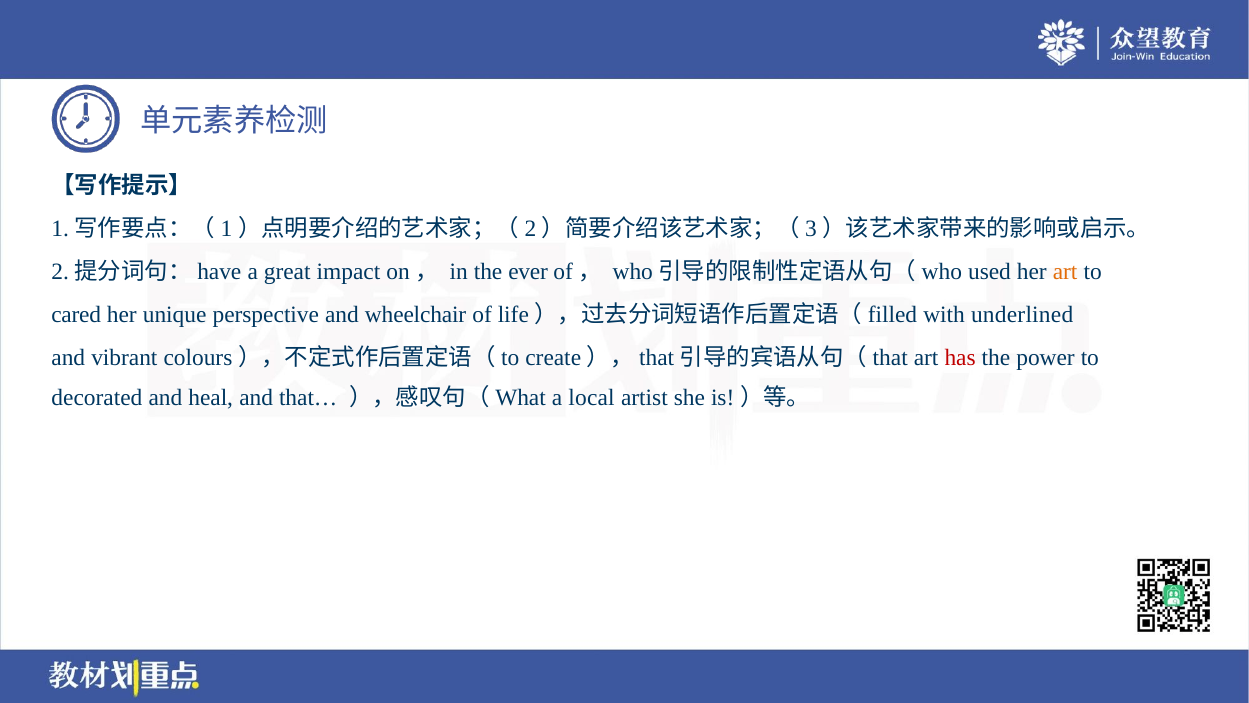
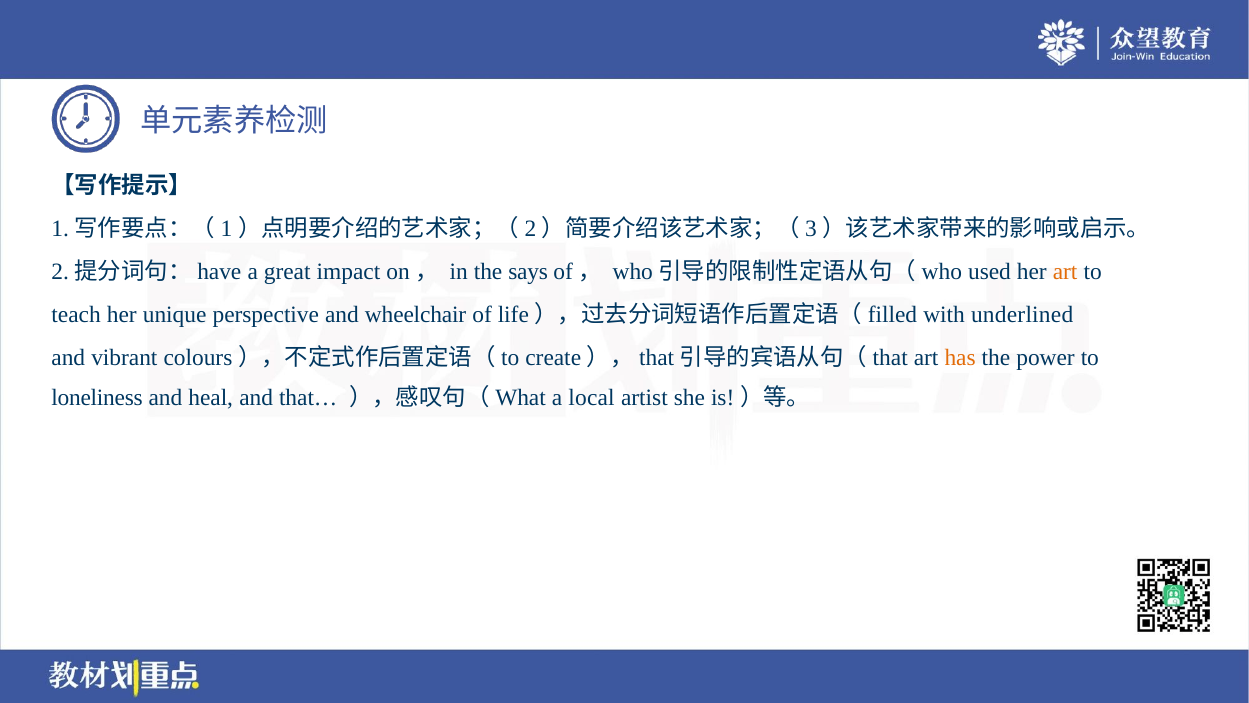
ever: ever -> says
cared: cared -> teach
has colour: red -> orange
decorated: decorated -> loneliness
